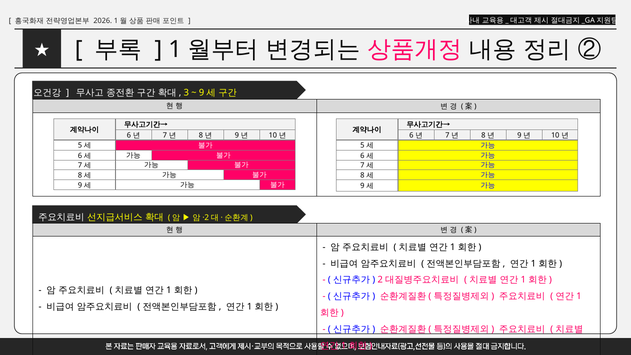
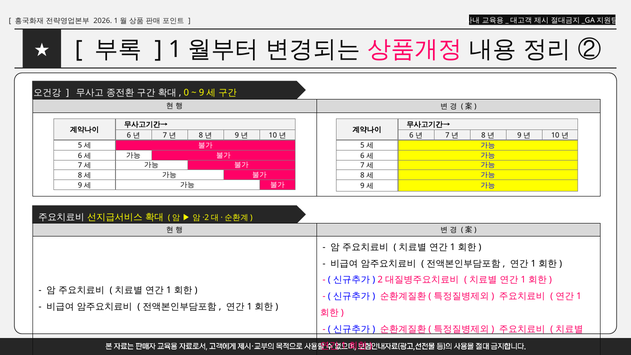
3: 3 -> 0
